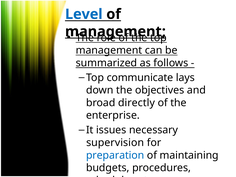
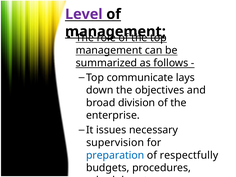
Level colour: blue -> purple
directly: directly -> division
maintaining: maintaining -> respectfully
